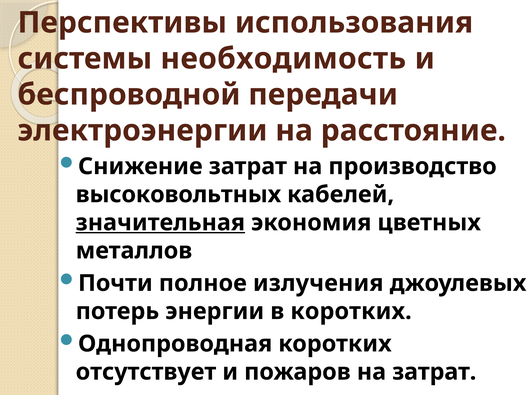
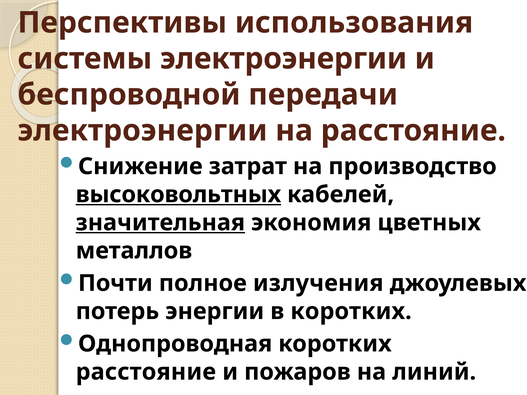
системы необходимость: необходимость -> электроэнергии
высоковольтных underline: none -> present
отсутствует at (146, 372): отсутствует -> расстояние
на затрат: затрат -> линий
